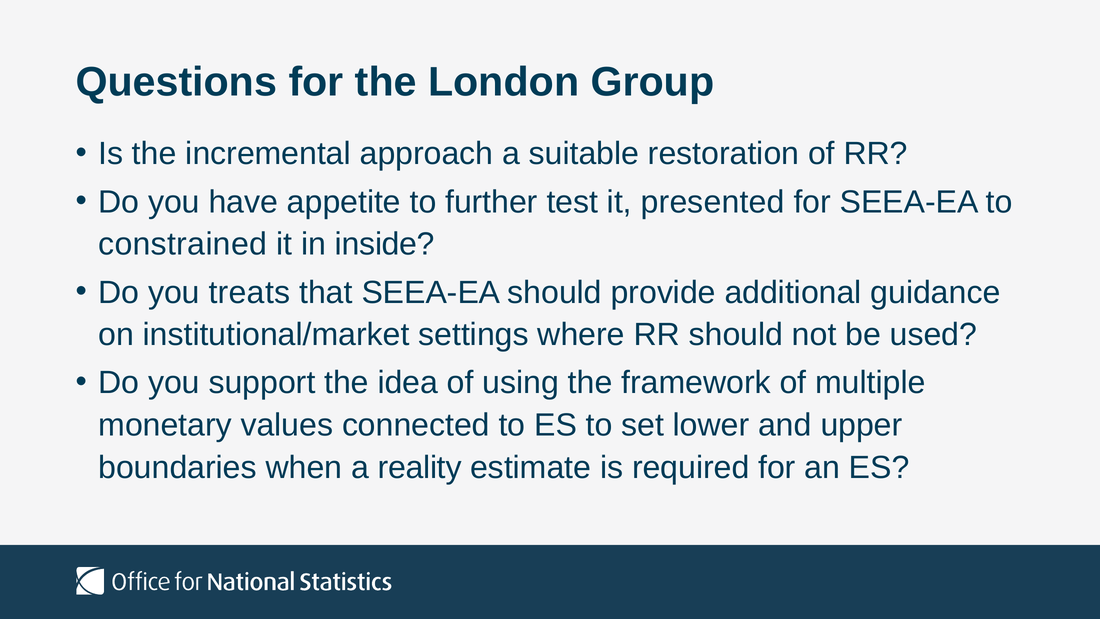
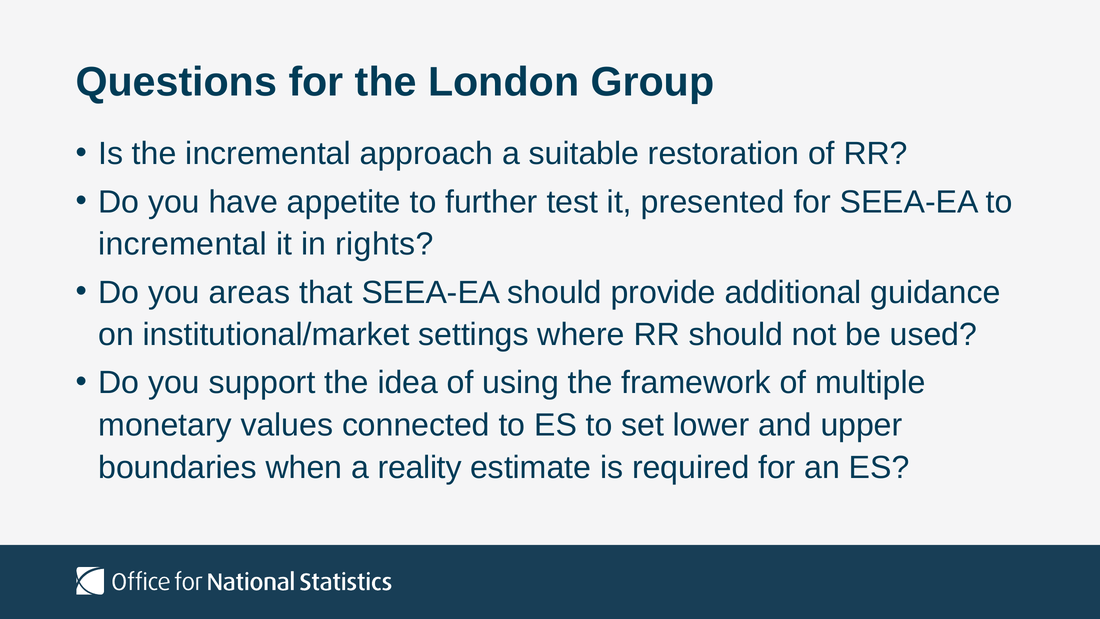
constrained at (183, 244): constrained -> incremental
inside: inside -> rights
treats: treats -> areas
